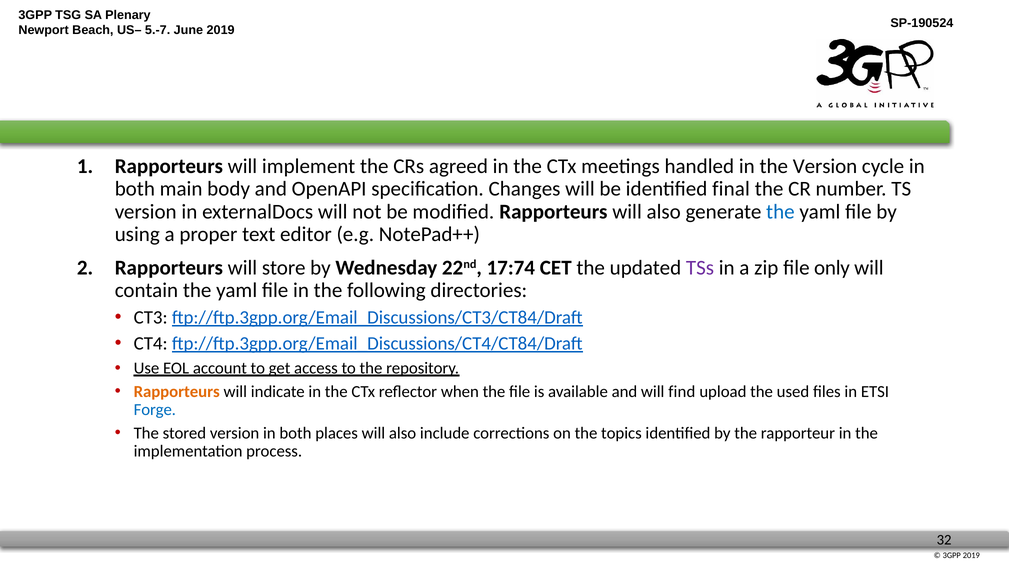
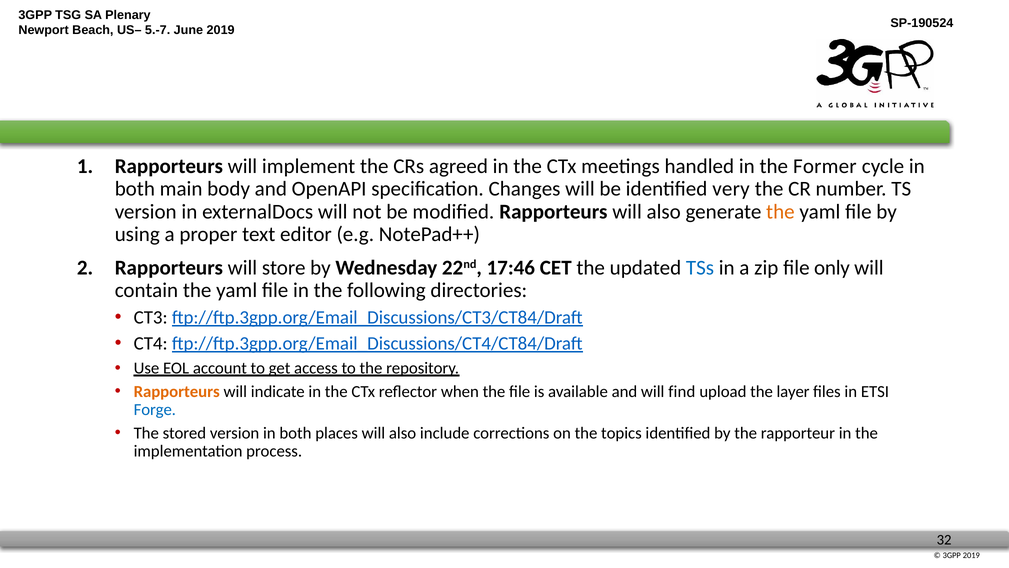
the Version: Version -> Former
final: final -> very
the at (780, 212) colour: blue -> orange
17:74: 17:74 -> 17:46
TSs colour: purple -> blue
used: used -> layer
